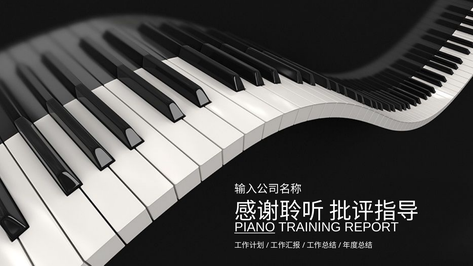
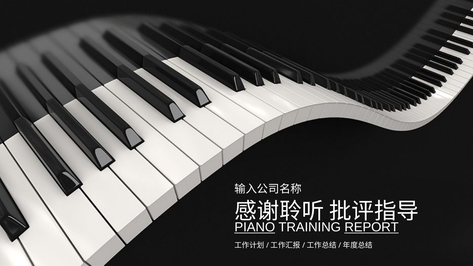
REPORT underline: none -> present
